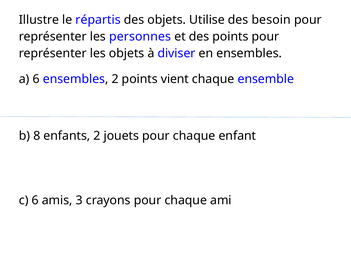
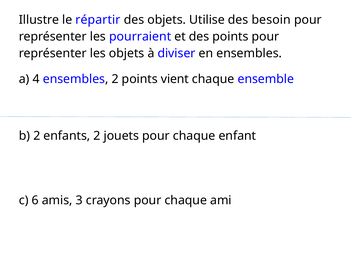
répartis: répartis -> répartir
personnes: personnes -> pourraient
a 6: 6 -> 4
b 8: 8 -> 2
